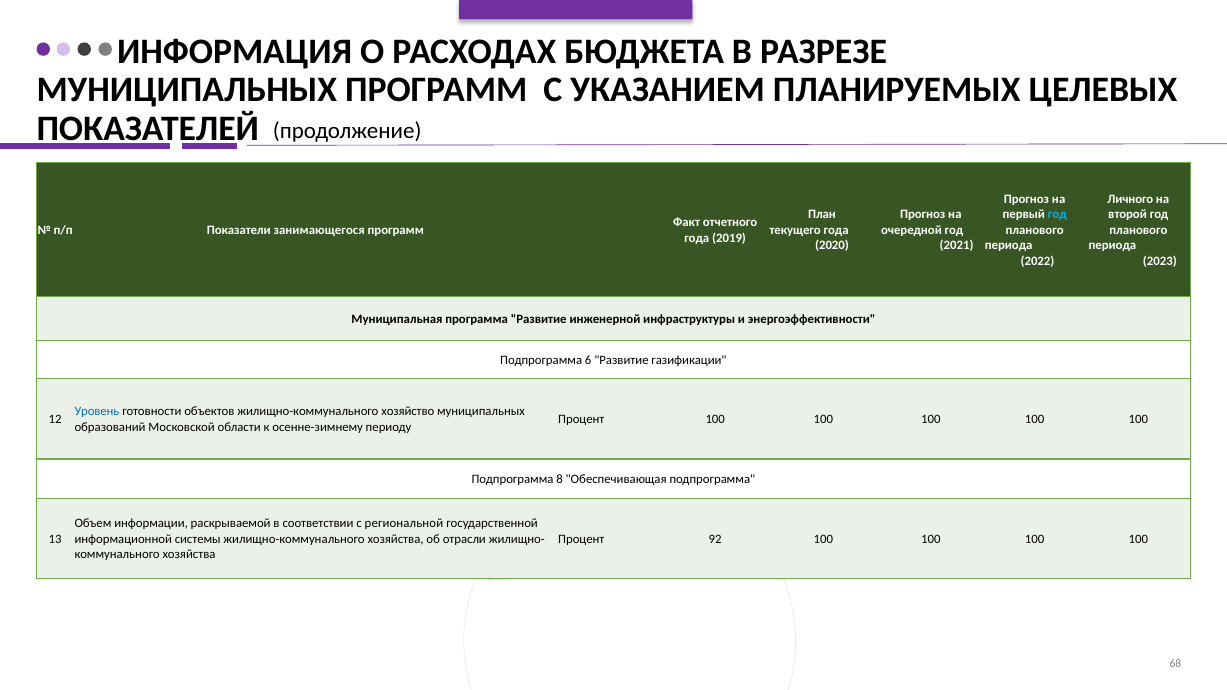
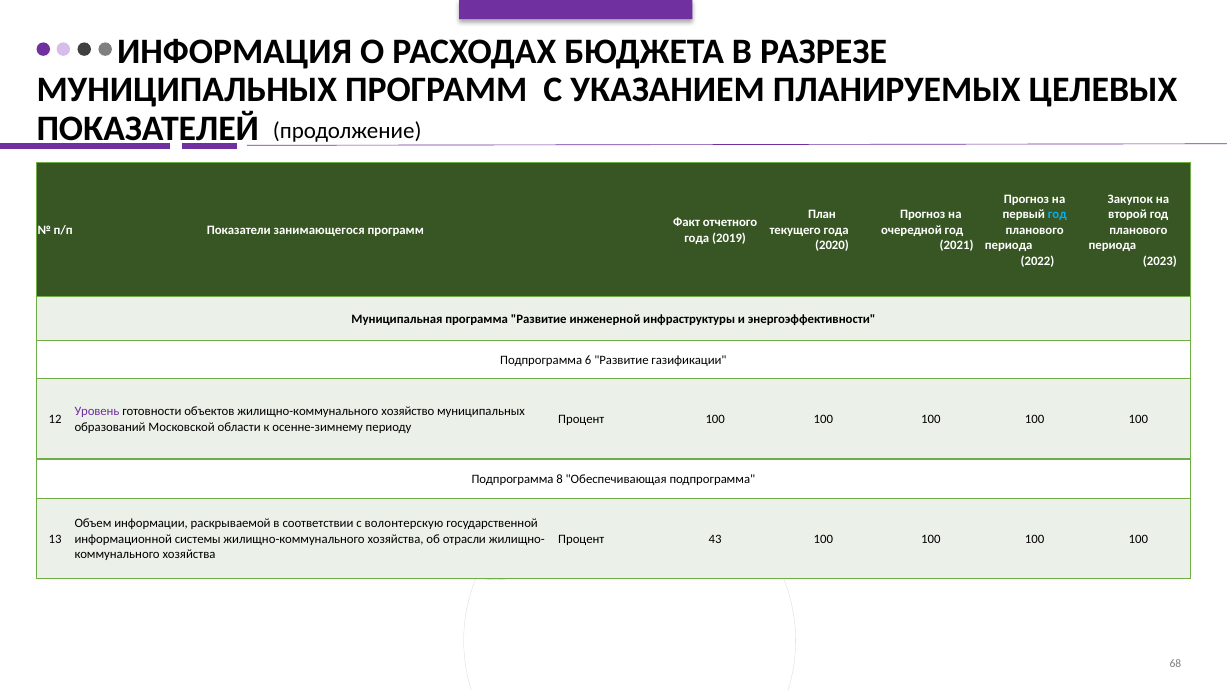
Личного: Личного -> Закупок
Уровень colour: blue -> purple
региональной: региональной -> волонтерскую
92: 92 -> 43
